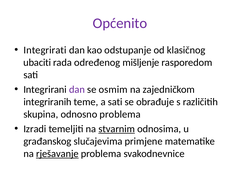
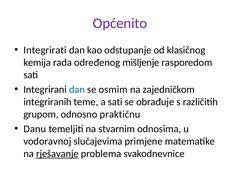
ubaciti: ubaciti -> kemija
dan at (77, 89) colour: purple -> blue
skupina: skupina -> grupom
odnosno problema: problema -> praktičnu
Izradi: Izradi -> Danu
stvarnim underline: present -> none
građanskog: građanskog -> vodoravnoj
